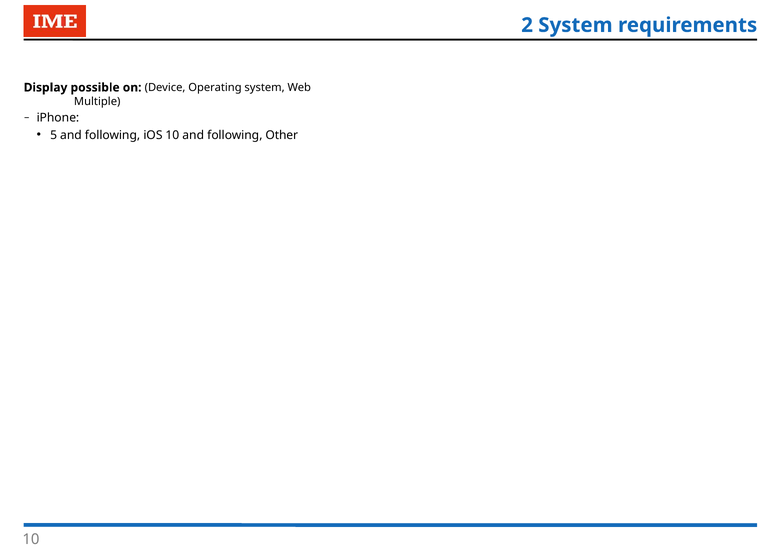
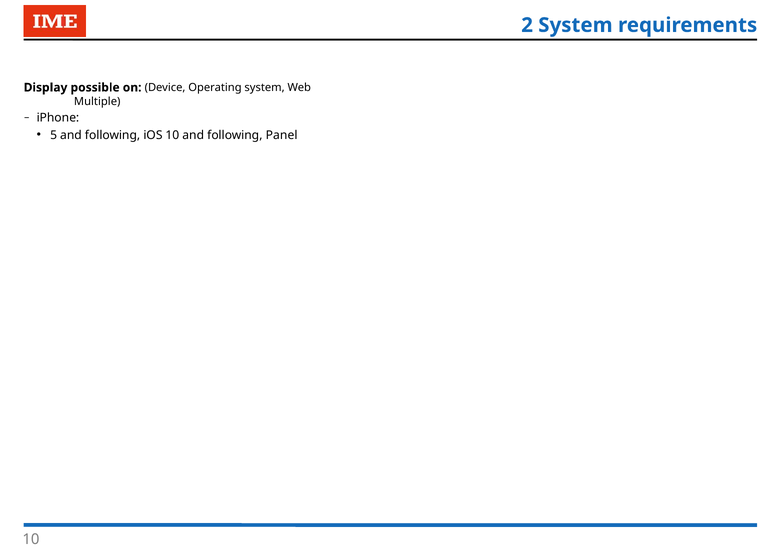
Other: Other -> Panel
